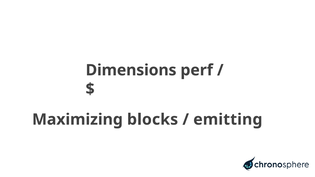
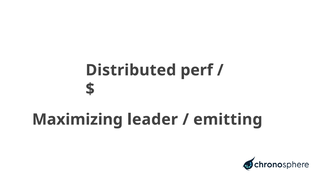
Dimensions: Dimensions -> Distributed
blocks: blocks -> leader
